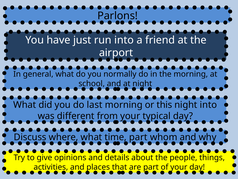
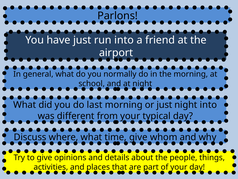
or this: this -> just
time part: part -> give
